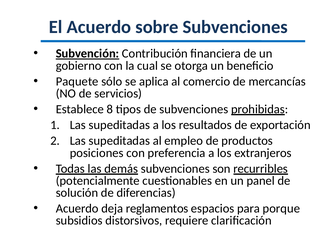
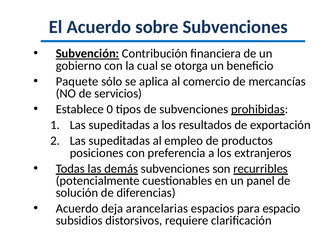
8: 8 -> 0
reglamentos: reglamentos -> arancelarias
porque: porque -> espacio
